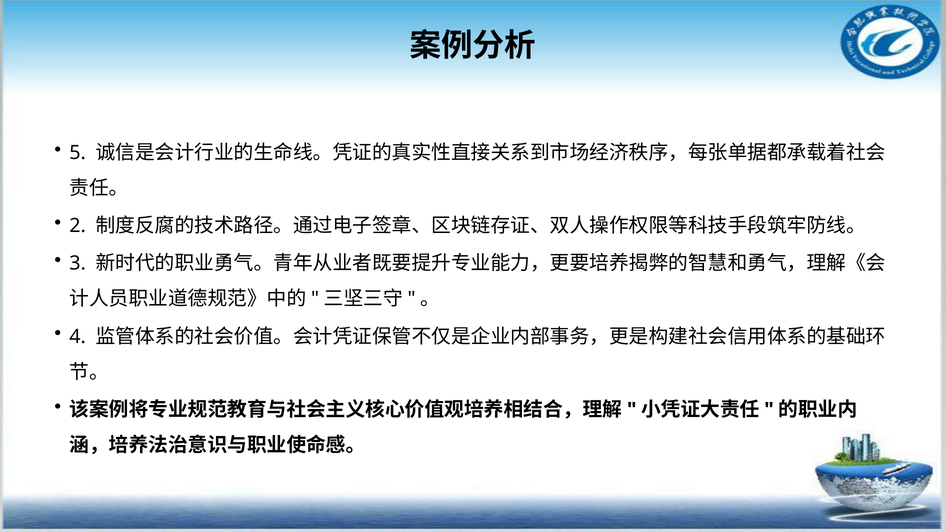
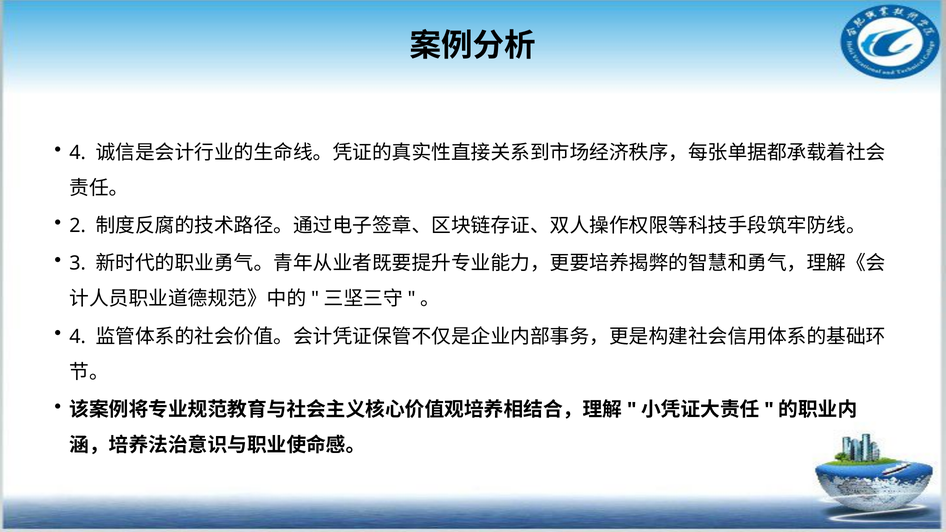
5 at (78, 153): 5 -> 4
